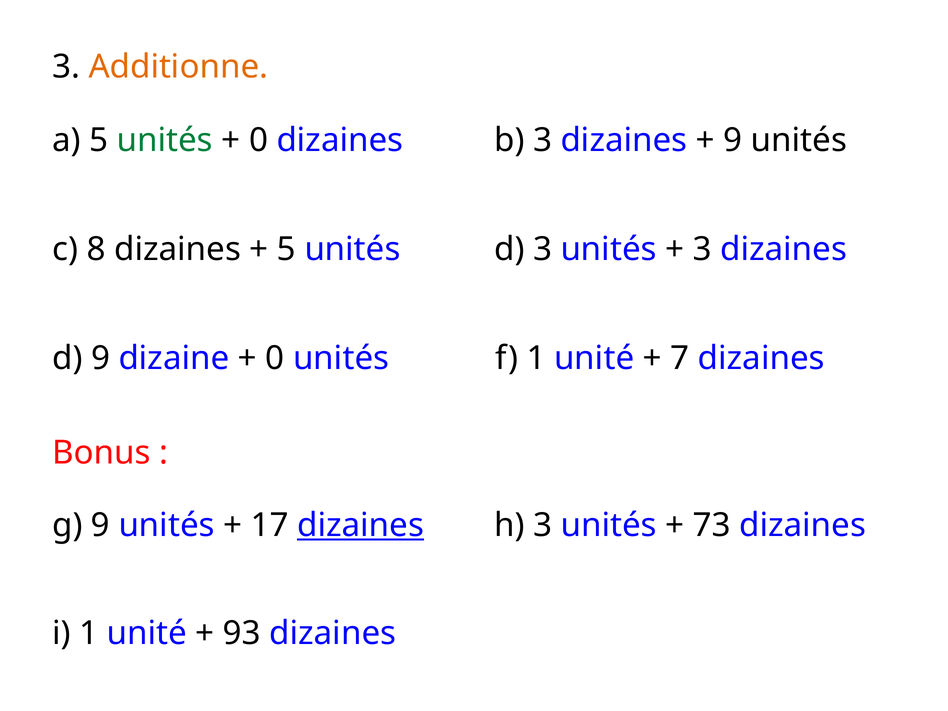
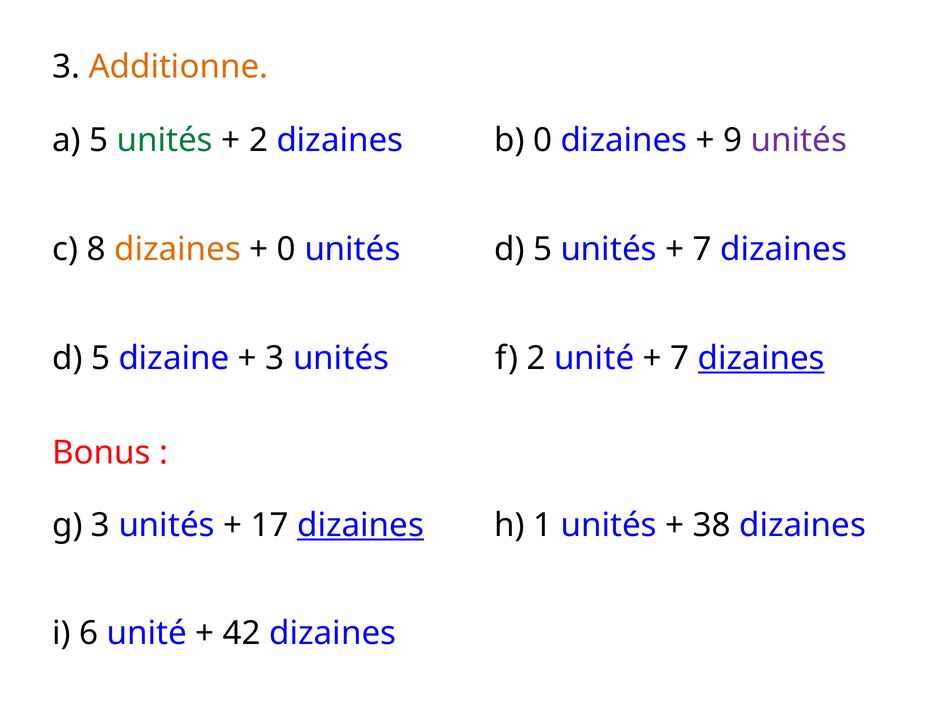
0 at (258, 140): 0 -> 2
b 3: 3 -> 0
unités at (799, 140) colour: black -> purple
dizaines at (178, 249) colour: black -> orange
5 at (286, 249): 5 -> 0
unités d 3: 3 -> 5
3 at (702, 249): 3 -> 7
9 at (101, 358): 9 -> 5
0 at (275, 358): 0 -> 3
f 1: 1 -> 2
dizaines at (761, 358) underline: none -> present
g 9: 9 -> 3
h 3: 3 -> 1
73: 73 -> 38
i 1: 1 -> 6
93: 93 -> 42
